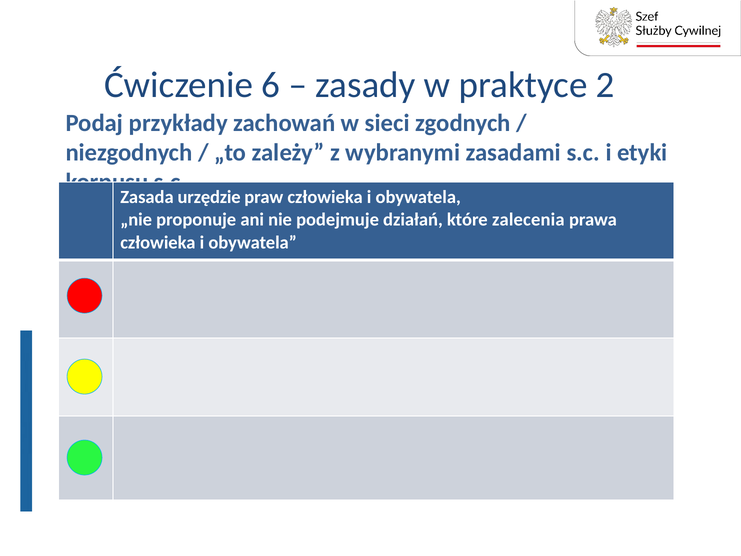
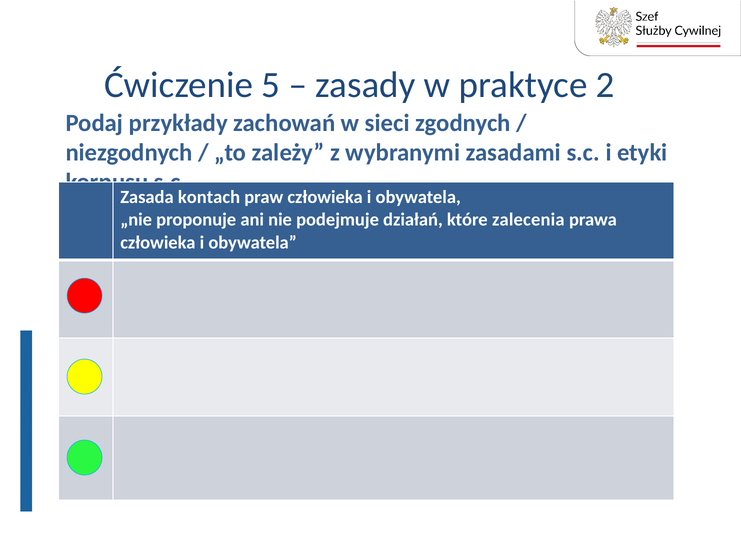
6: 6 -> 5
urzędzie: urzędzie -> kontach
